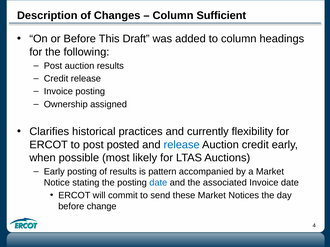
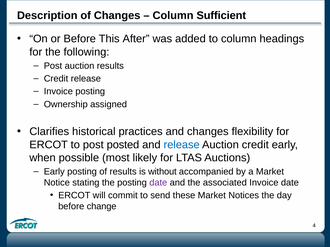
Draft: Draft -> After
and currently: currently -> changes
pattern: pattern -> without
date at (158, 183) colour: blue -> purple
